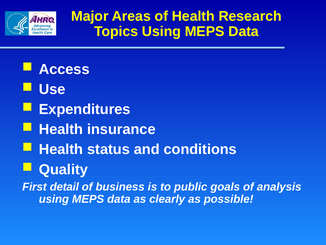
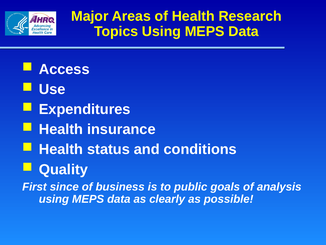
detail: detail -> since
